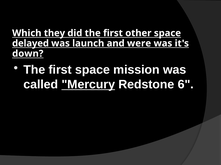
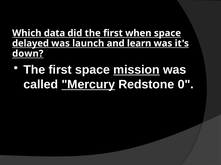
they: they -> data
other: other -> when
were: were -> learn
mission underline: none -> present
6: 6 -> 0
